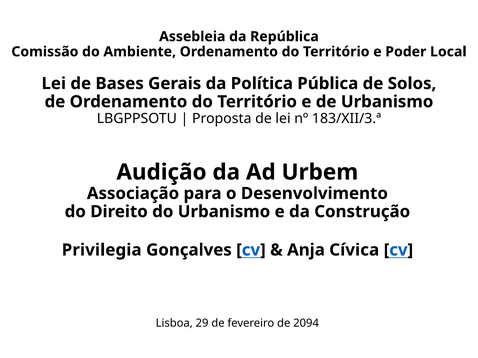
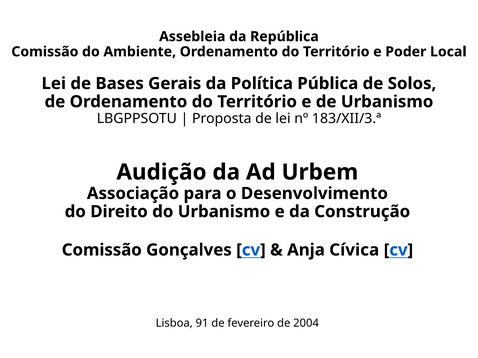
Privilegia at (102, 250): Privilegia -> Comissão
29: 29 -> 91
2094: 2094 -> 2004
